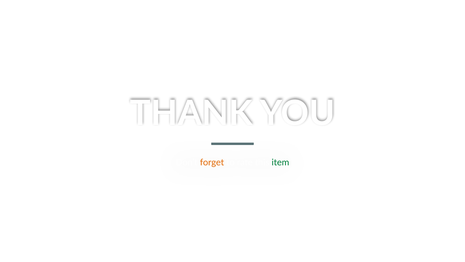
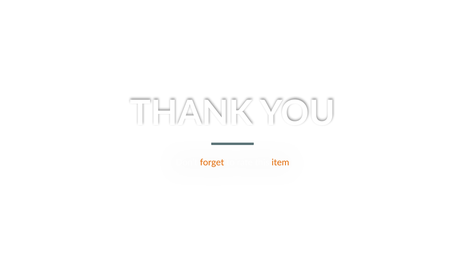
item colour: green -> orange
